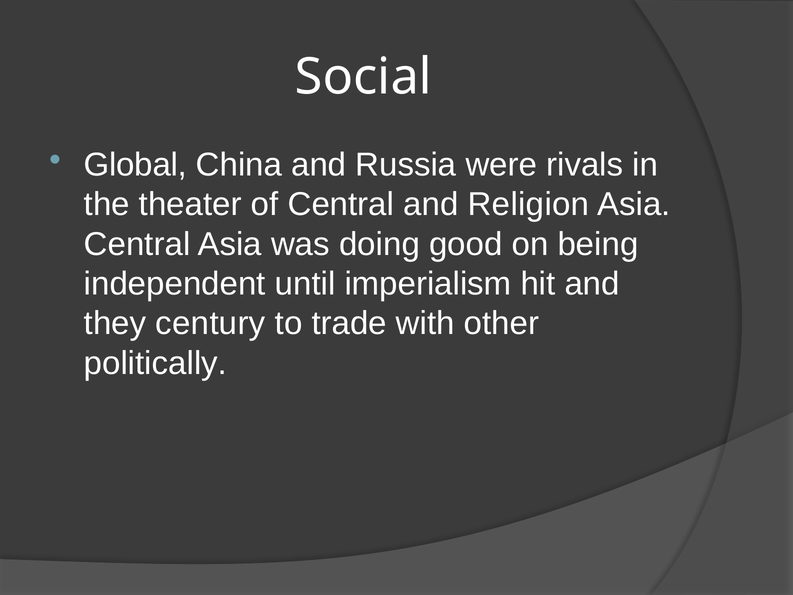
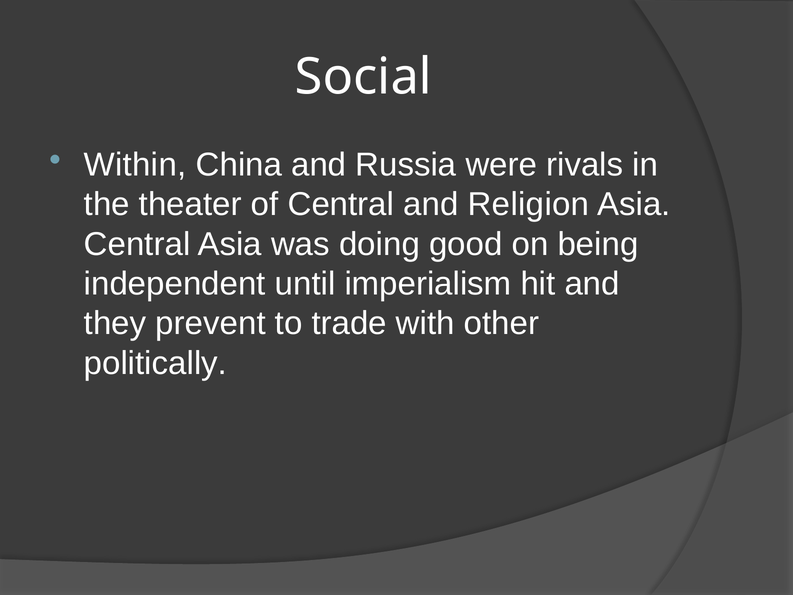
Global: Global -> Within
century: century -> prevent
